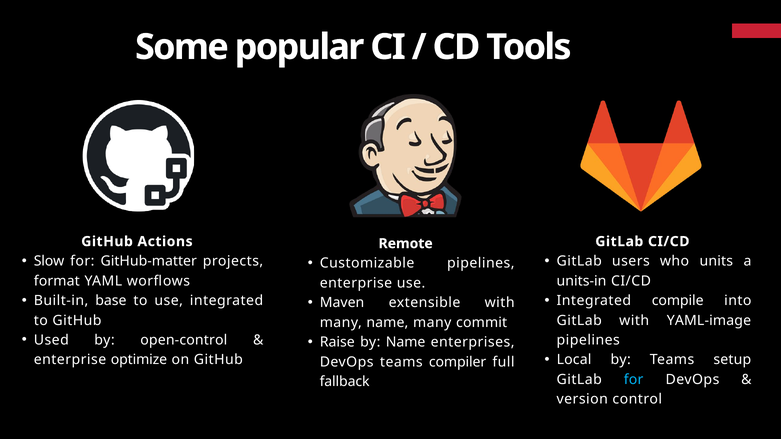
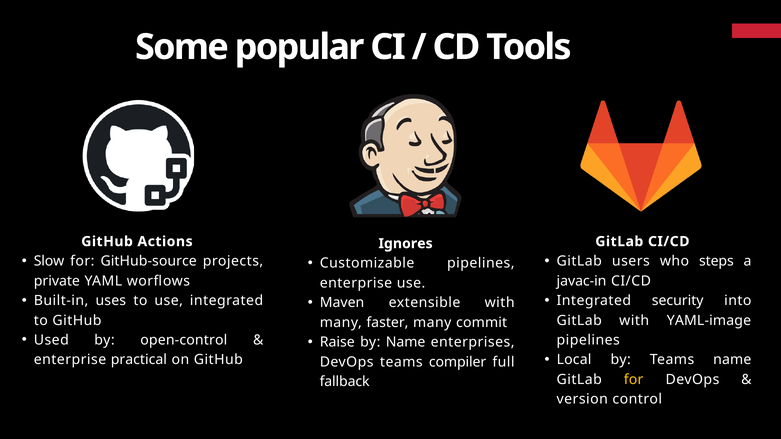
Remote: Remote -> Ignores
GitHub-matter: GitHub-matter -> GitHub-source
units: units -> steps
format: format -> private
units-in: units-in -> javac-in
base: base -> uses
compile: compile -> security
many name: name -> faster
Teams setup: setup -> name
optimize: optimize -> practical
for at (634, 380) colour: light blue -> yellow
